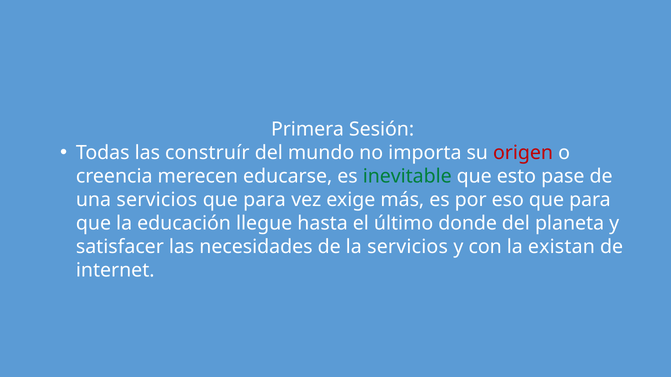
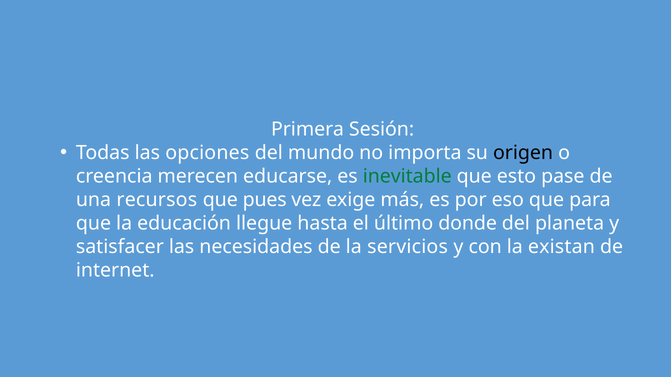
construír: construír -> opciones
origen colour: red -> black
una servicios: servicios -> recursos
para at (265, 200): para -> pues
